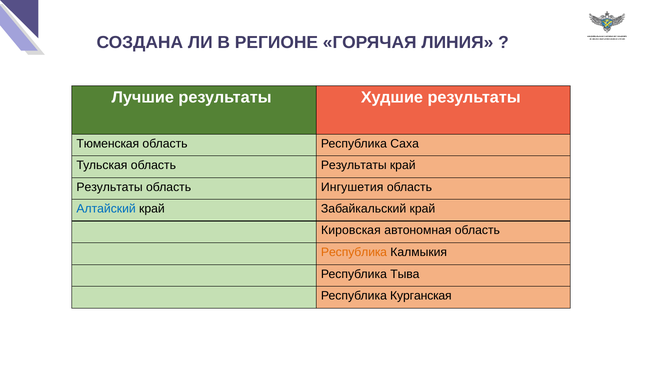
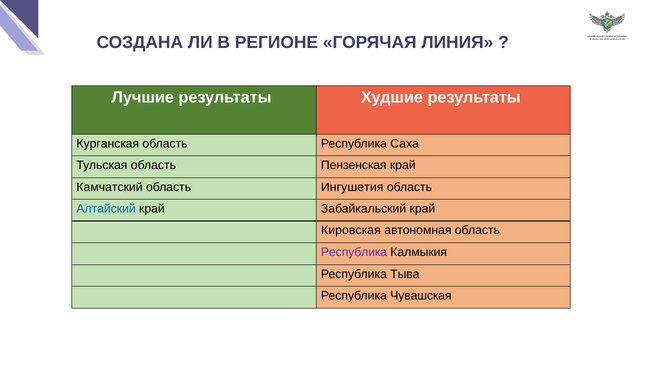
Тюменская: Тюменская -> Курганская
область Результаты: Результаты -> Пензенская
Результаты at (110, 187): Результаты -> Камчатский
Республика at (354, 253) colour: orange -> purple
Курганская: Курганская -> Чувашская
